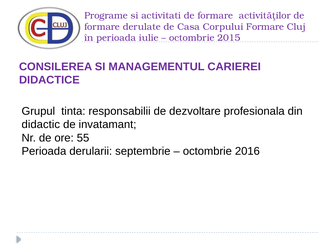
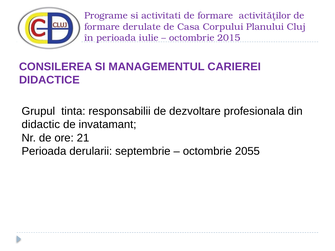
Corpului Formare: Formare -> Planului
55: 55 -> 21
2016: 2016 -> 2055
